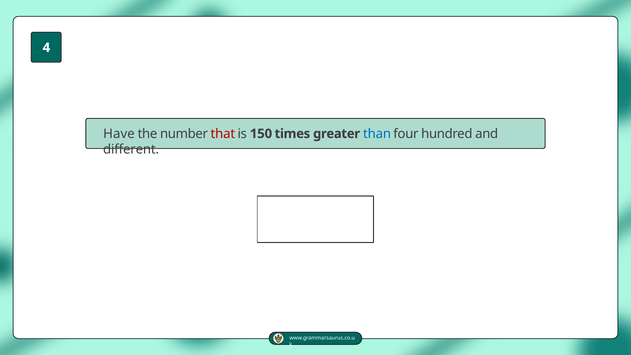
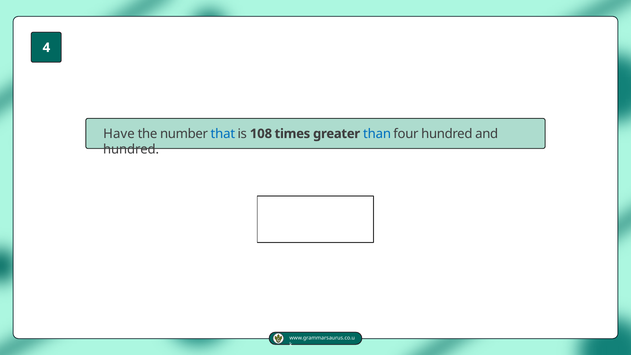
that colour: red -> blue
150: 150 -> 108
different at (131, 149): different -> hundred
